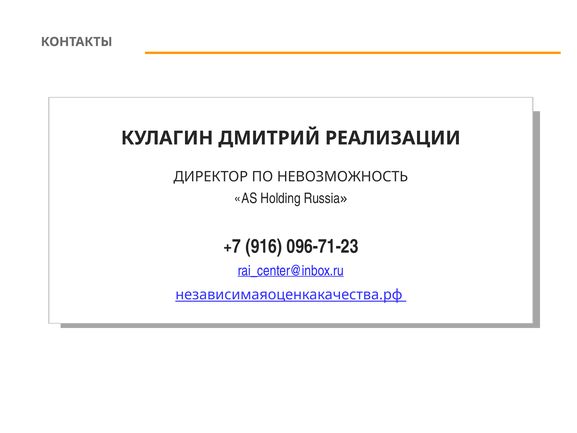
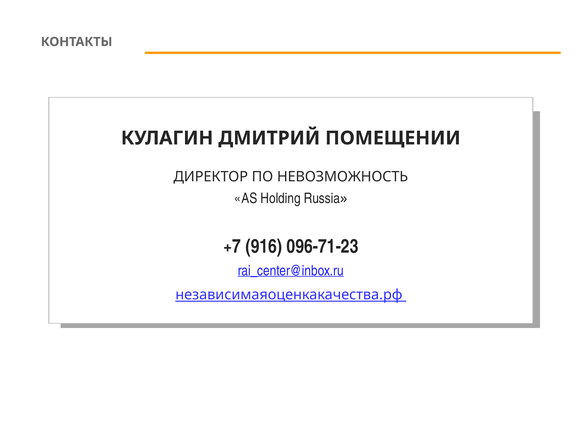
РЕАЛИЗАЦИИ: РЕАЛИЗАЦИИ -> ПОМЕЩЕНИИ
